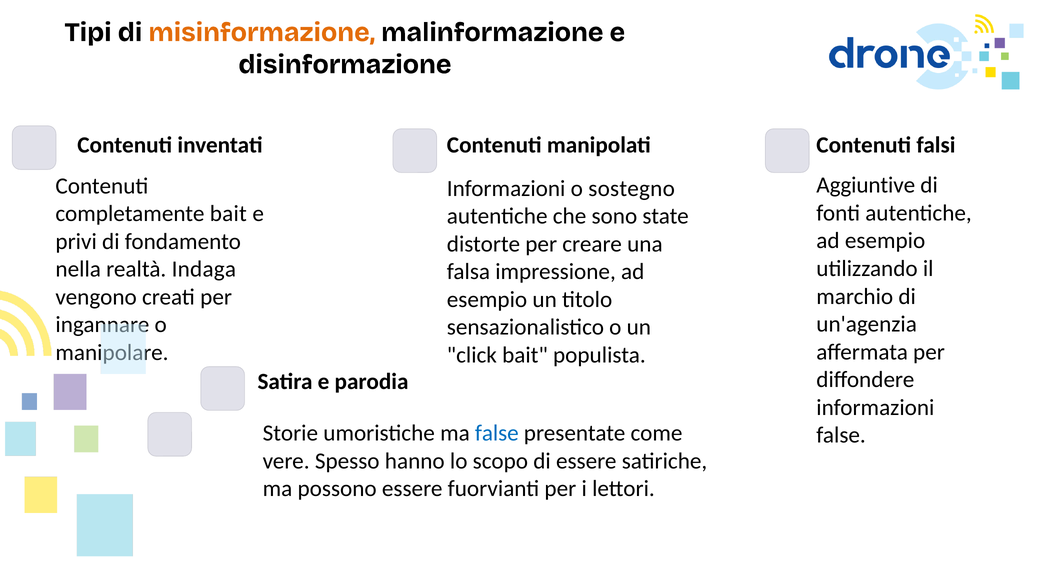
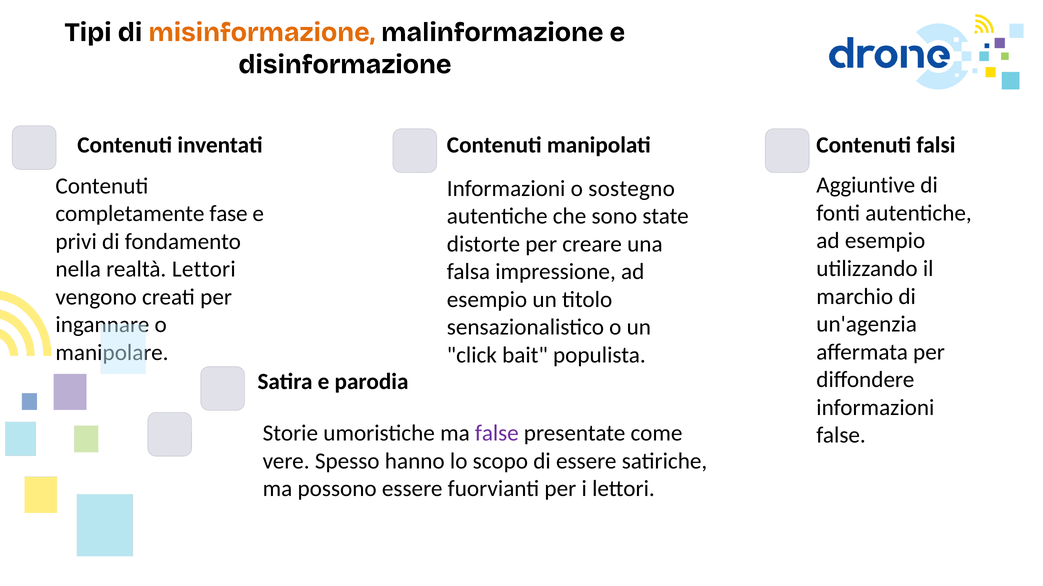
completamente bait: bait -> fase
realtà Indaga: Indaga -> Lettori
false at (497, 434) colour: blue -> purple
